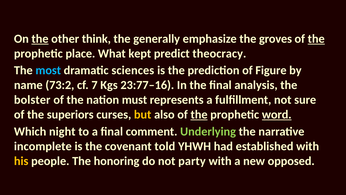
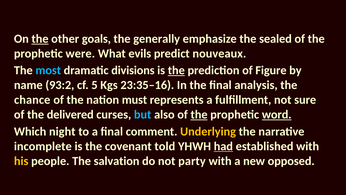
think: think -> goals
groves: groves -> sealed
the at (316, 39) underline: present -> none
place: place -> were
kept: kept -> evils
theocracy: theocracy -> nouveaux
sciences: sciences -> divisions
the at (176, 70) underline: none -> present
73:2: 73:2 -> 93:2
7: 7 -> 5
23:77–16: 23:77–16 -> 23:35–16
bolster: bolster -> chance
superiors: superiors -> delivered
but colour: yellow -> light blue
Underlying colour: light green -> yellow
had underline: none -> present
honoring: honoring -> salvation
